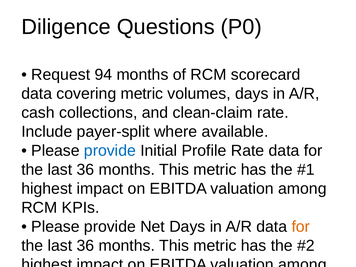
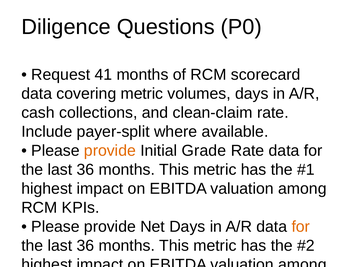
94: 94 -> 41
provide at (110, 151) colour: blue -> orange
Profile: Profile -> Grade
